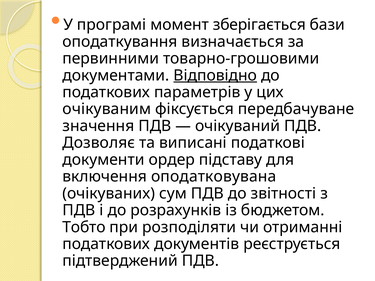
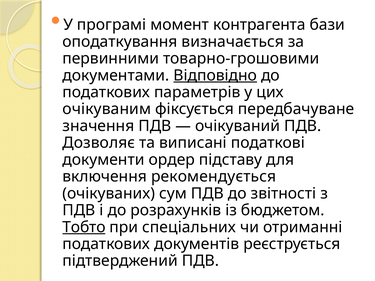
зберігається: зберігається -> контрагента
оподатковувана: оподатковувана -> рекомендується
Тобто underline: none -> present
розподіляти: розподіляти -> спеціальних
